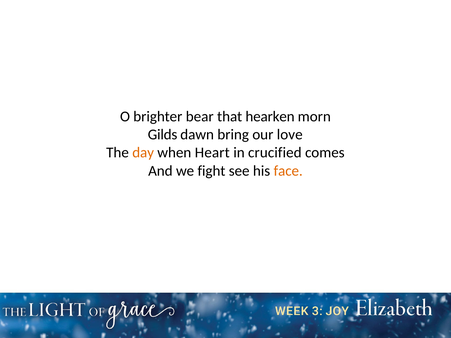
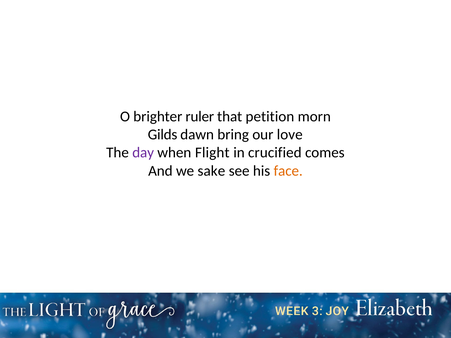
bear: bear -> ruler
hearken: hearken -> petition
day colour: orange -> purple
Heart: Heart -> Flight
fight: fight -> sake
